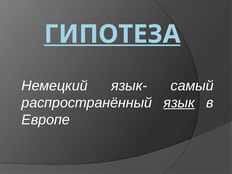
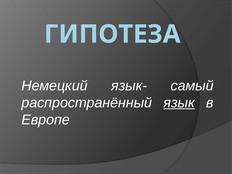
ГИПОТЕЗА underline: present -> none
